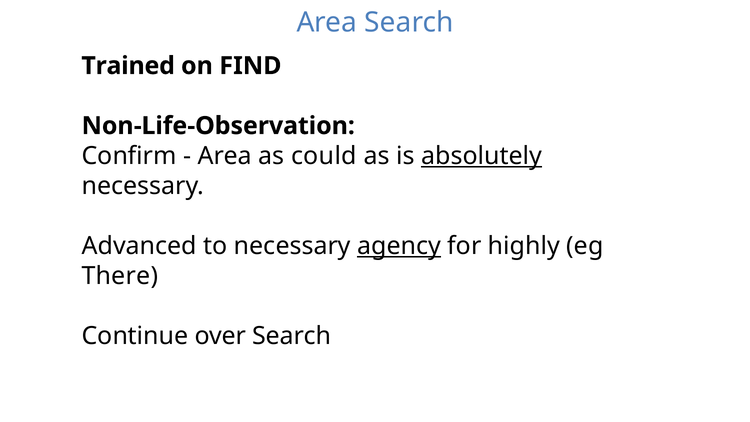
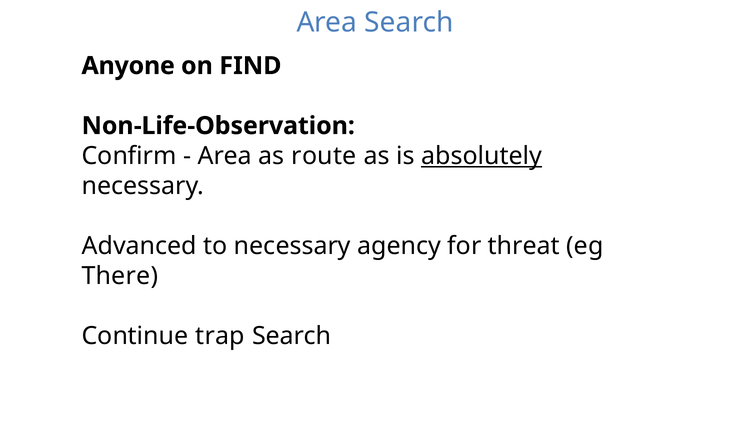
Trained: Trained -> Anyone
could: could -> route
agency underline: present -> none
highly: highly -> threat
over: over -> trap
